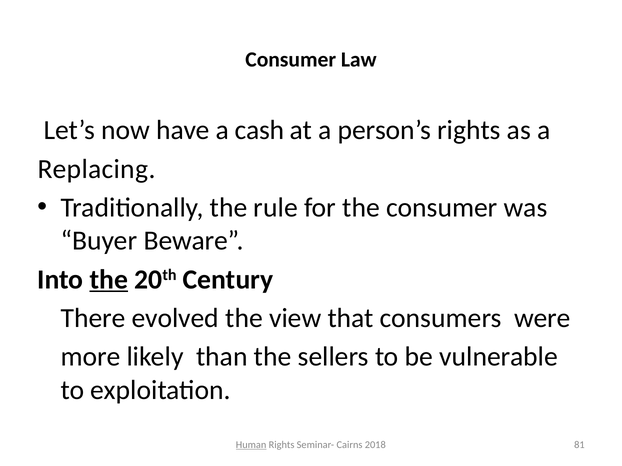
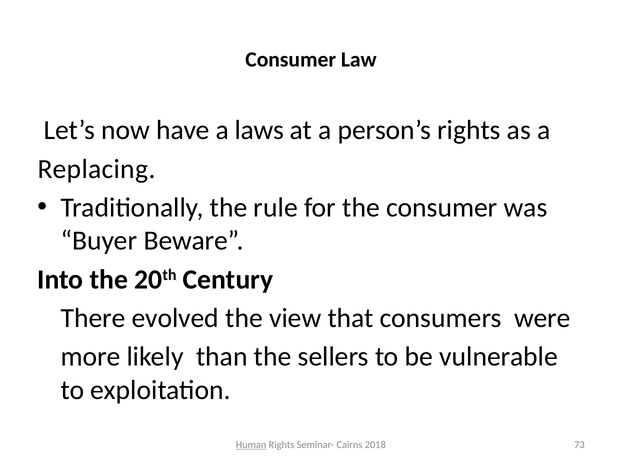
cash: cash -> laws
the at (109, 280) underline: present -> none
81: 81 -> 73
